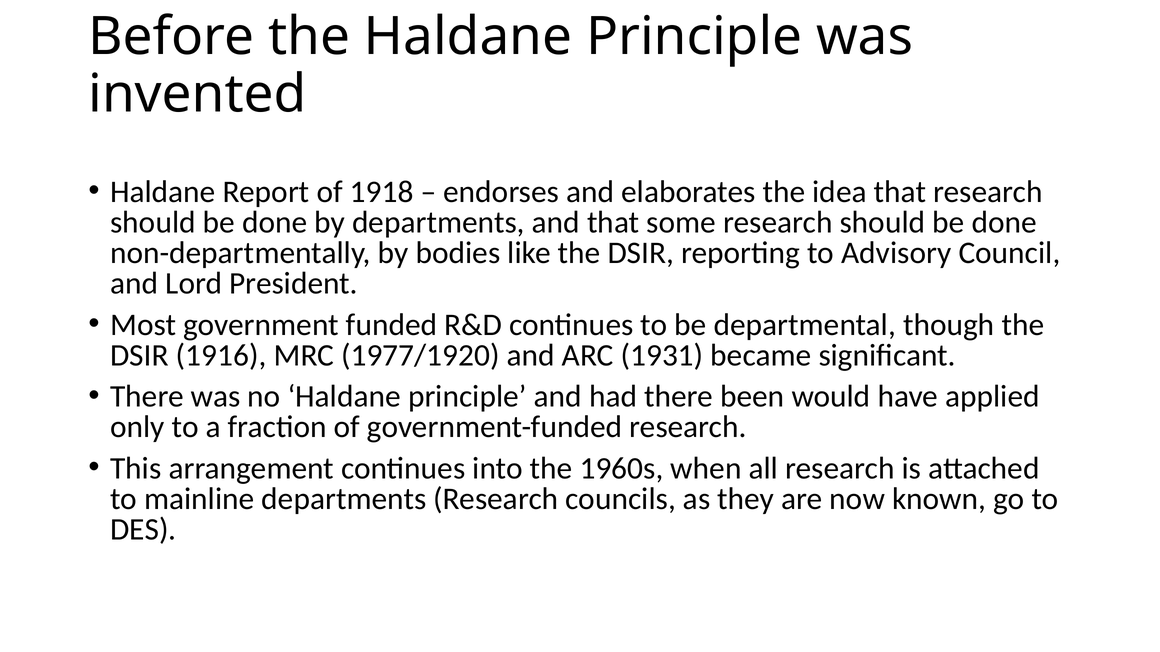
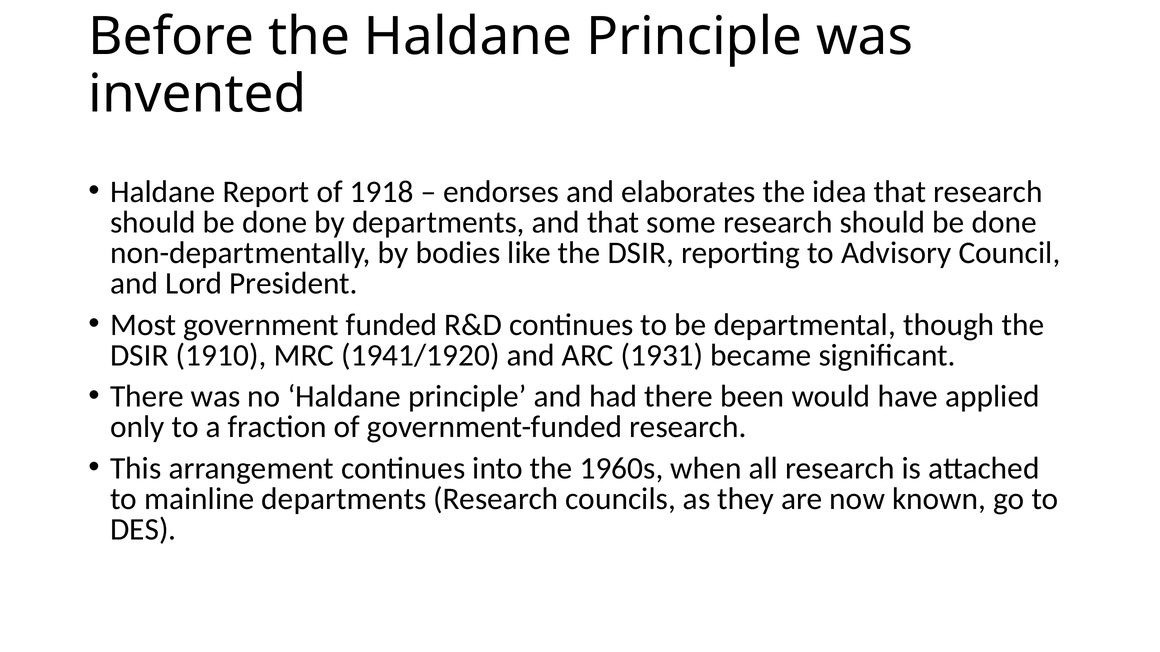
1916: 1916 -> 1910
1977/1920: 1977/1920 -> 1941/1920
